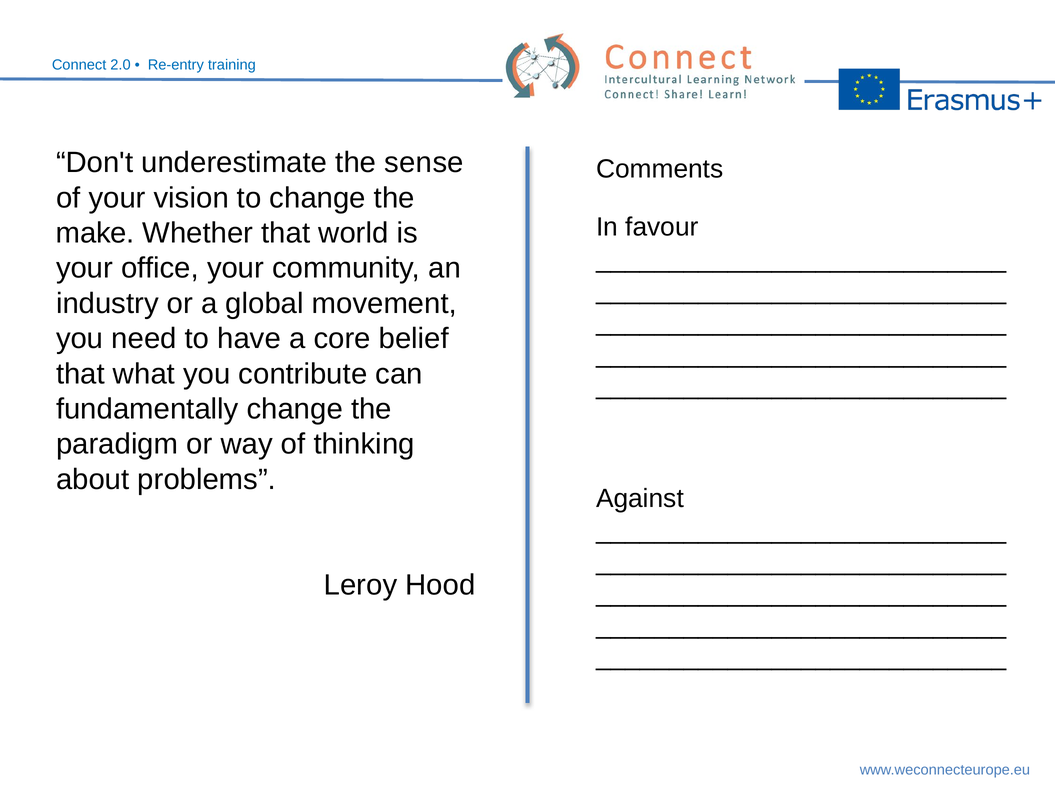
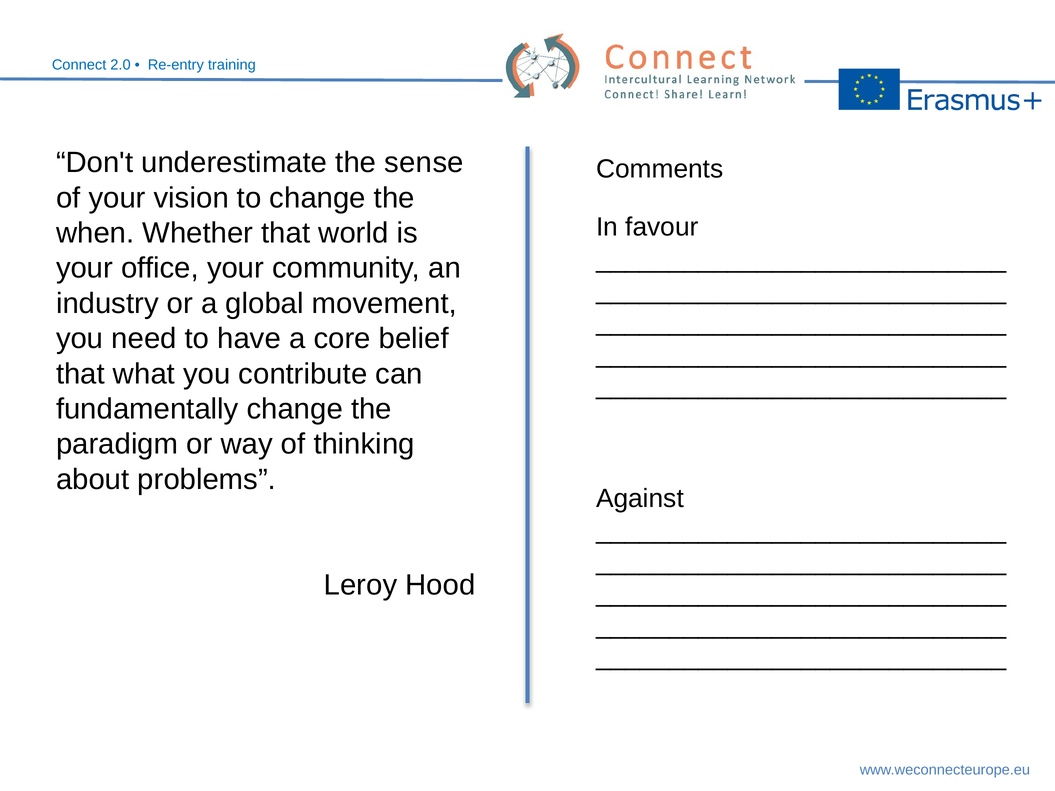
make: make -> when
